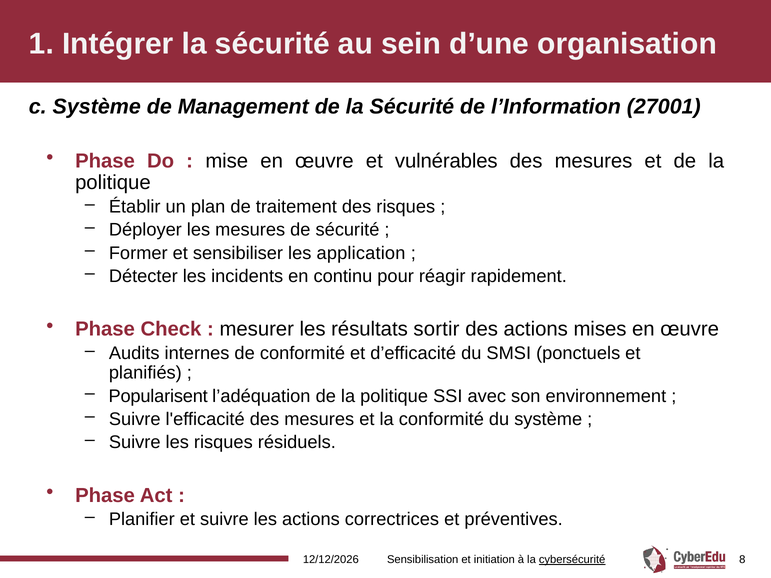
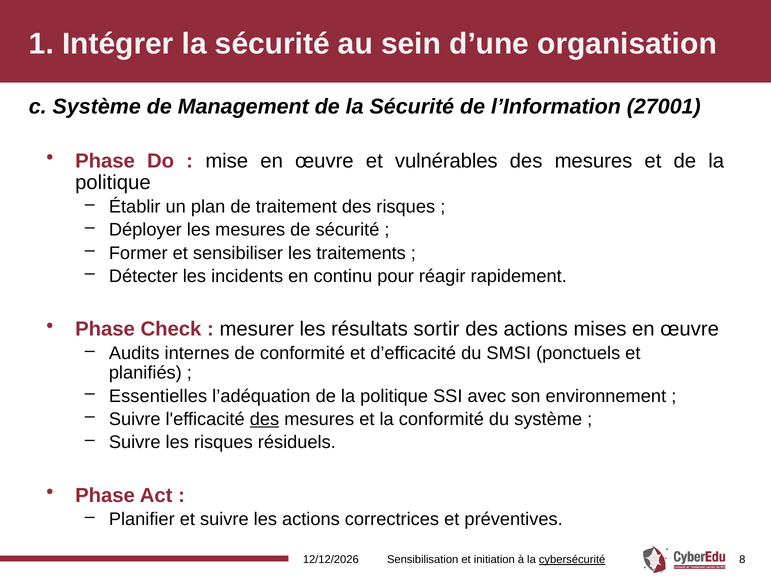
application: application -> traitements
Popularisent: Popularisent -> Essentielles
des at (264, 419) underline: none -> present
